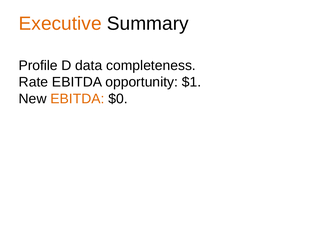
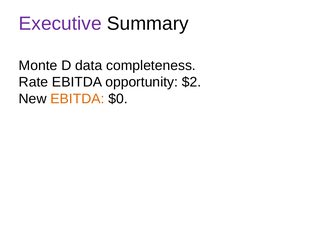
Executive colour: orange -> purple
Profile: Profile -> Monte
$1: $1 -> $2
